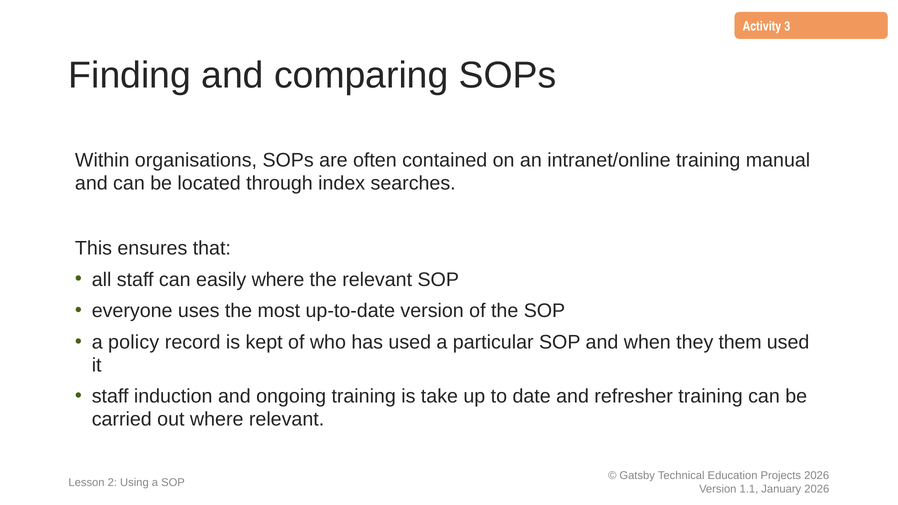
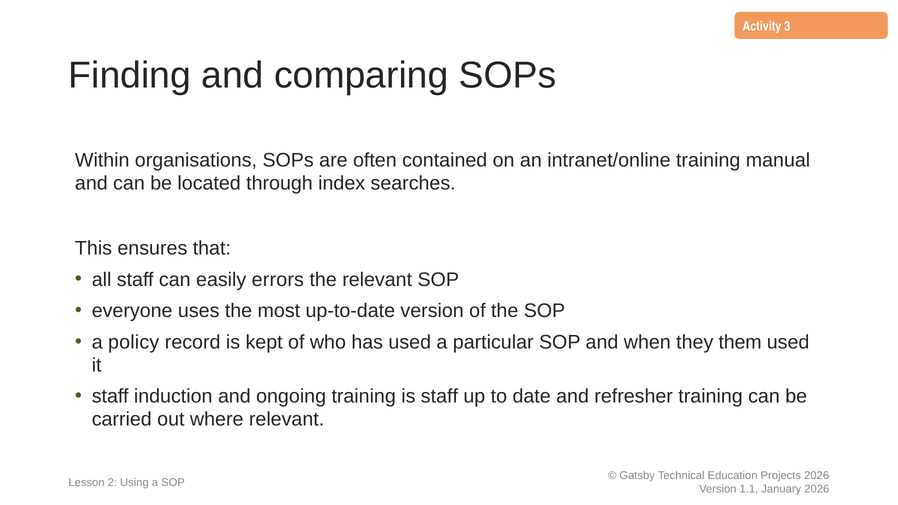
easily where: where -> errors
is take: take -> staff
